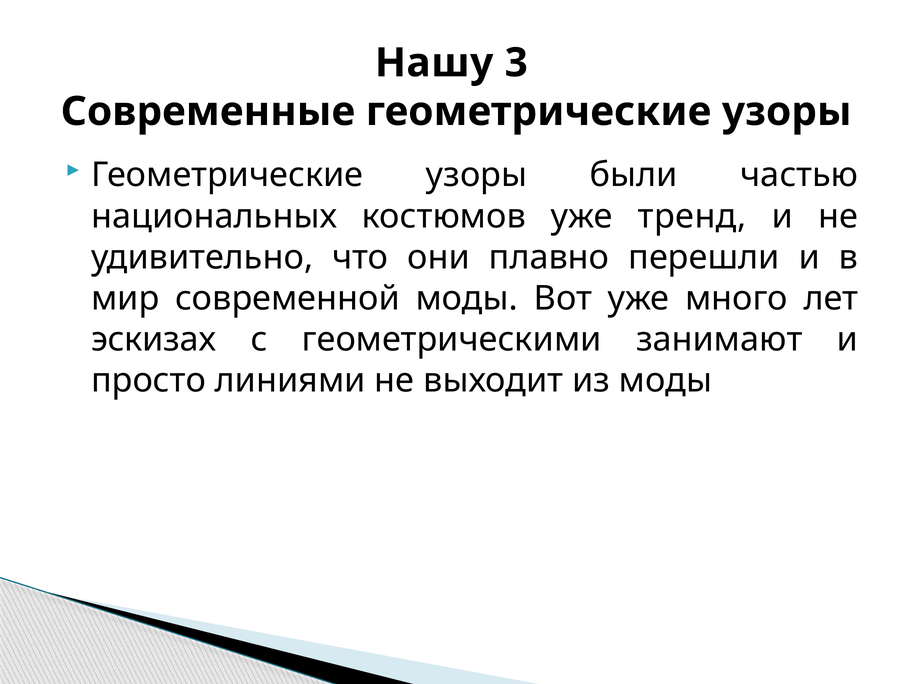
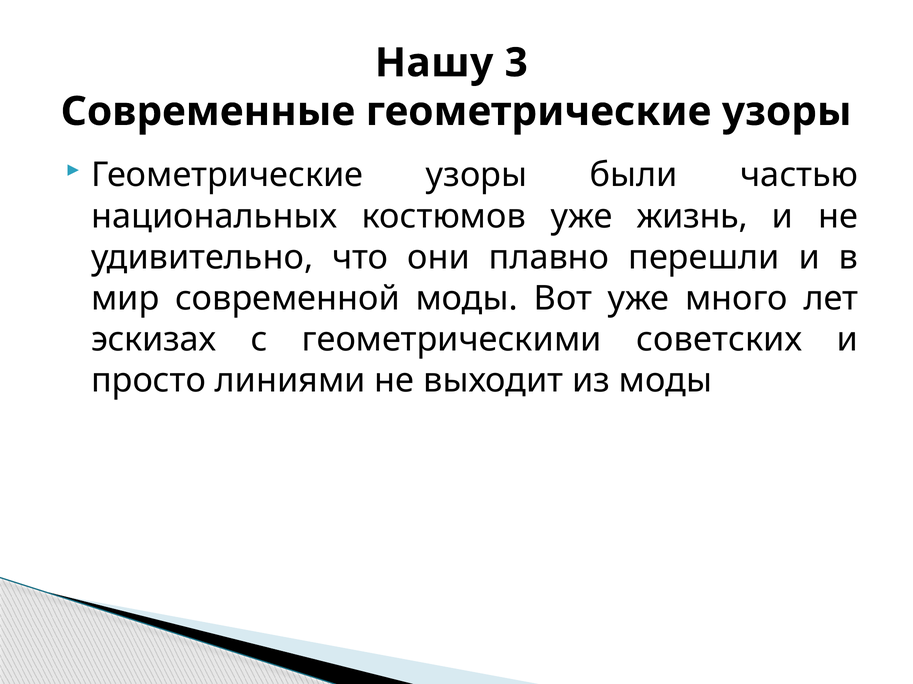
тренд: тренд -> жизнь
занимают: занимают -> советских
